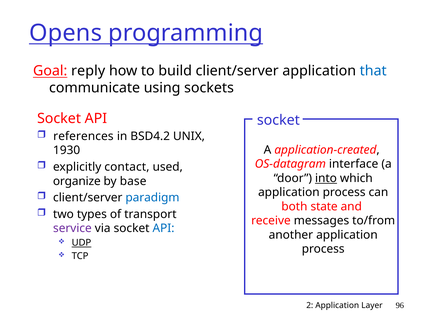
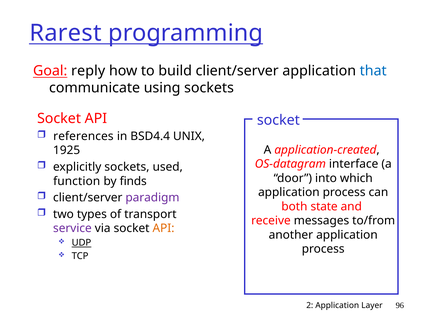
Opens: Opens -> Rarest
BSD4.2: BSD4.2 -> BSD4.4
1930: 1930 -> 1925
explicitly contact: contact -> sockets
into underline: present -> none
organize: organize -> function
base: base -> finds
paradigm colour: blue -> purple
API at (164, 229) colour: blue -> orange
